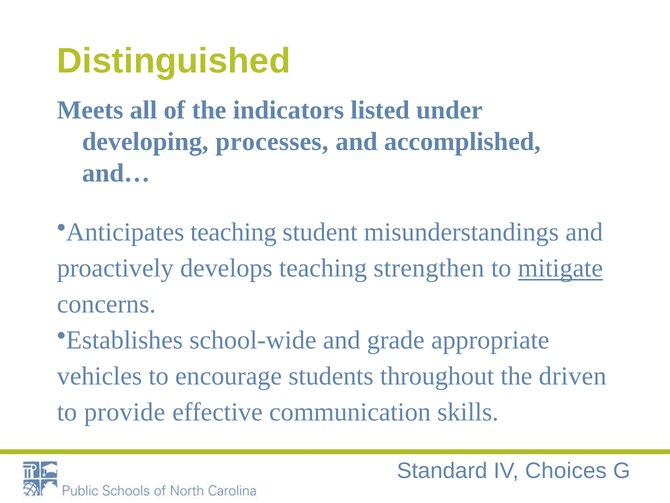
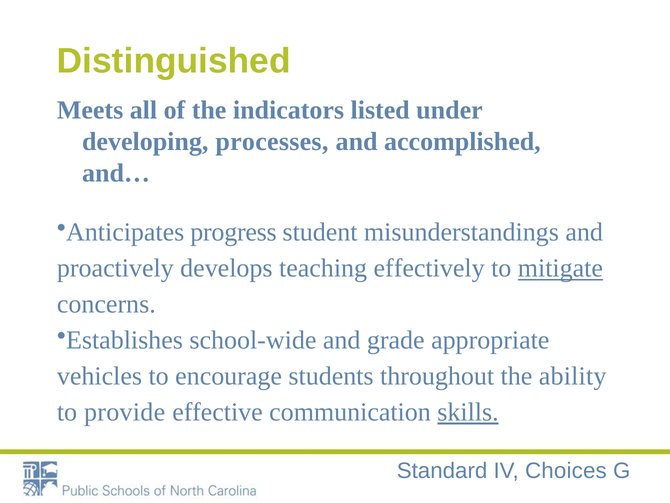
Anticipates teaching: teaching -> progress
strengthen: strengthen -> effectively
driven: driven -> ability
skills underline: none -> present
